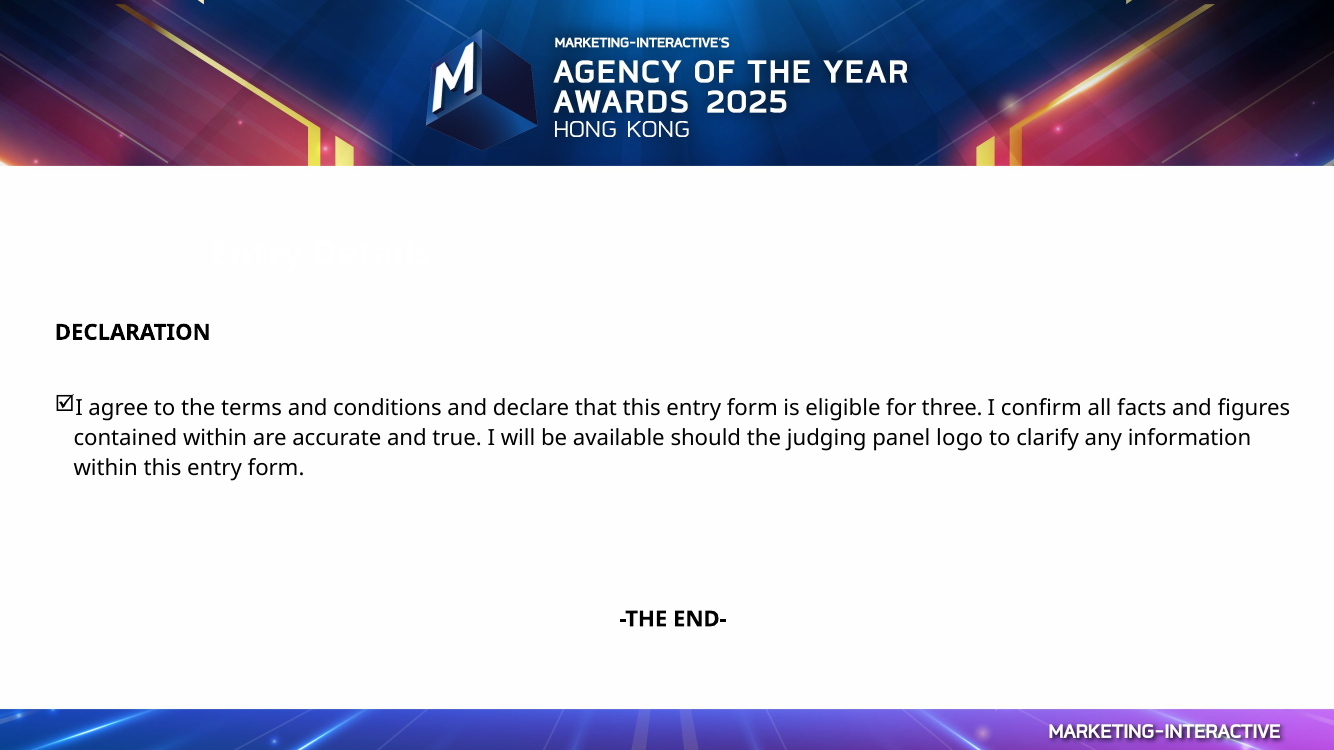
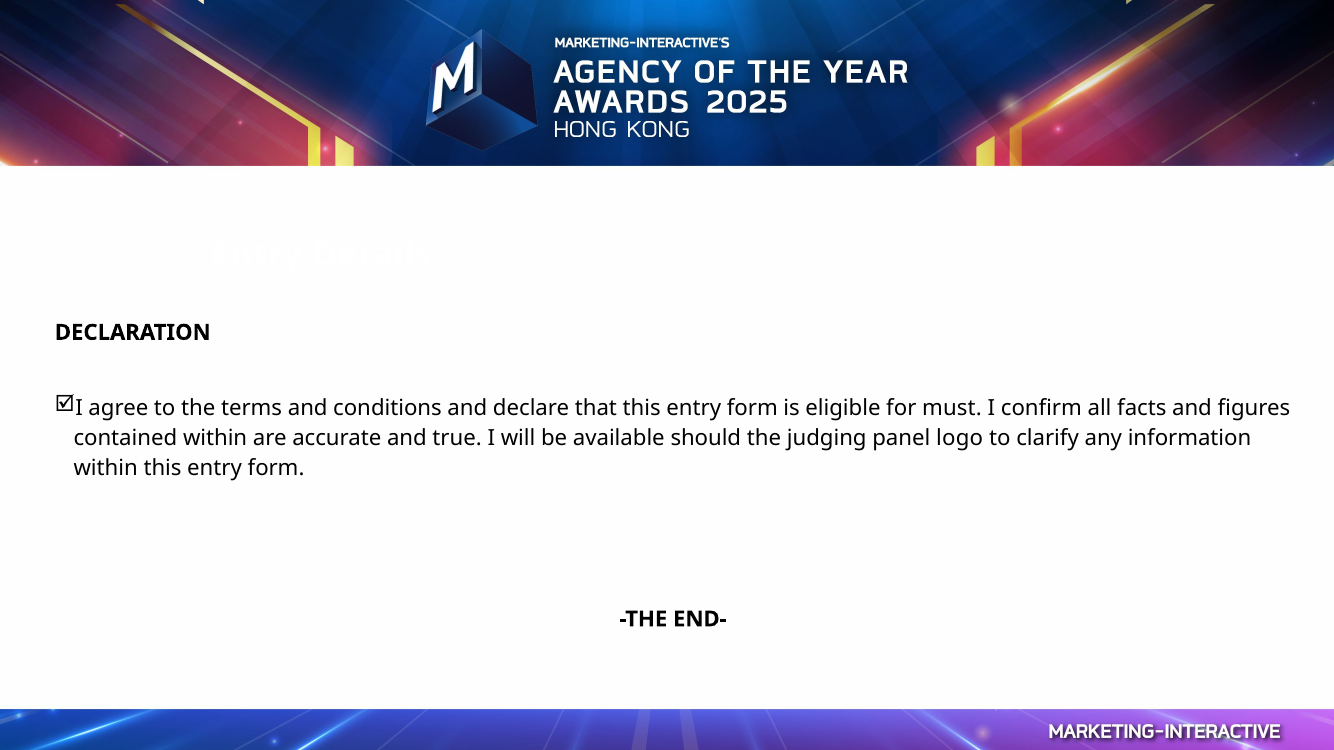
three: three -> must
